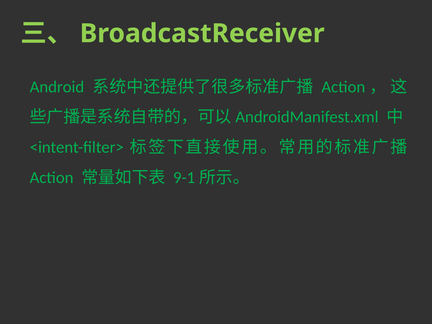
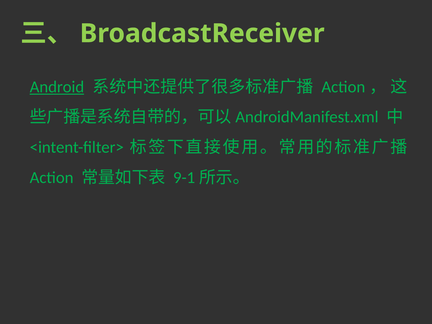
Android underline: none -> present
